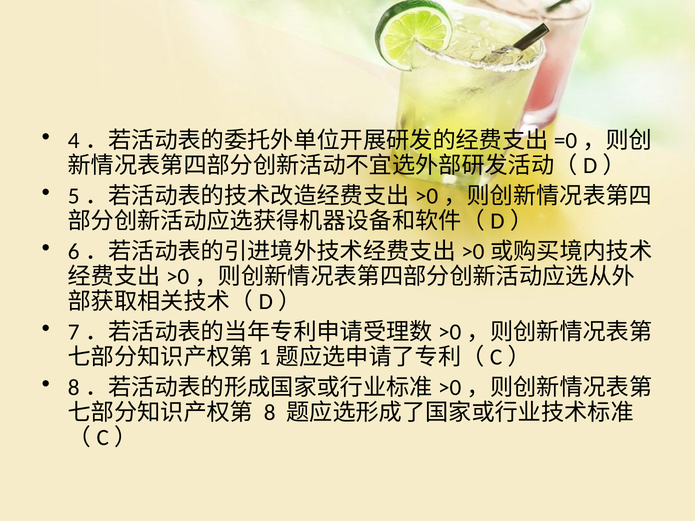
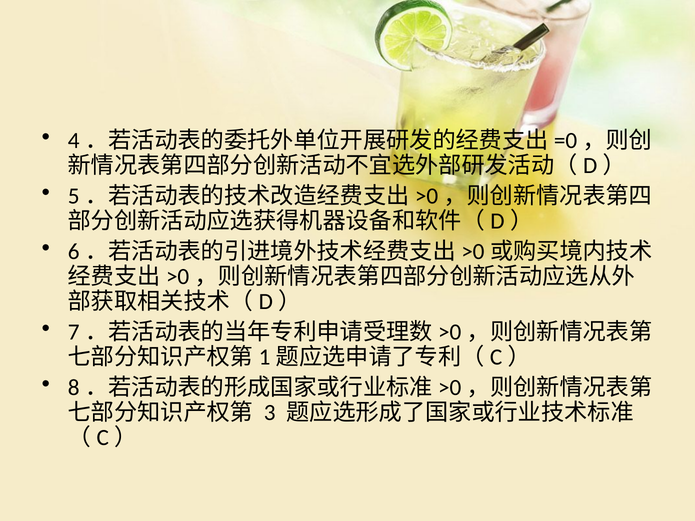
8: 8 -> 3
